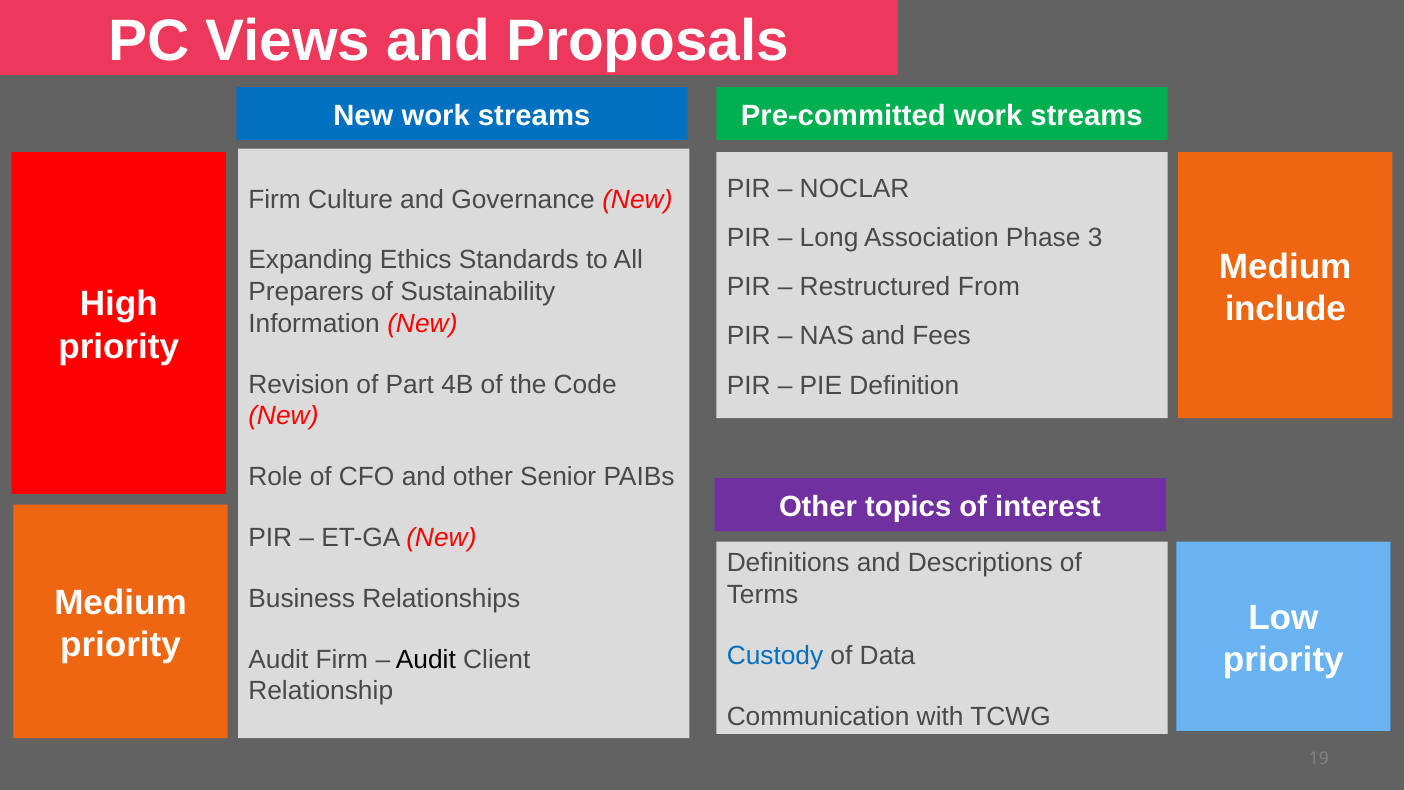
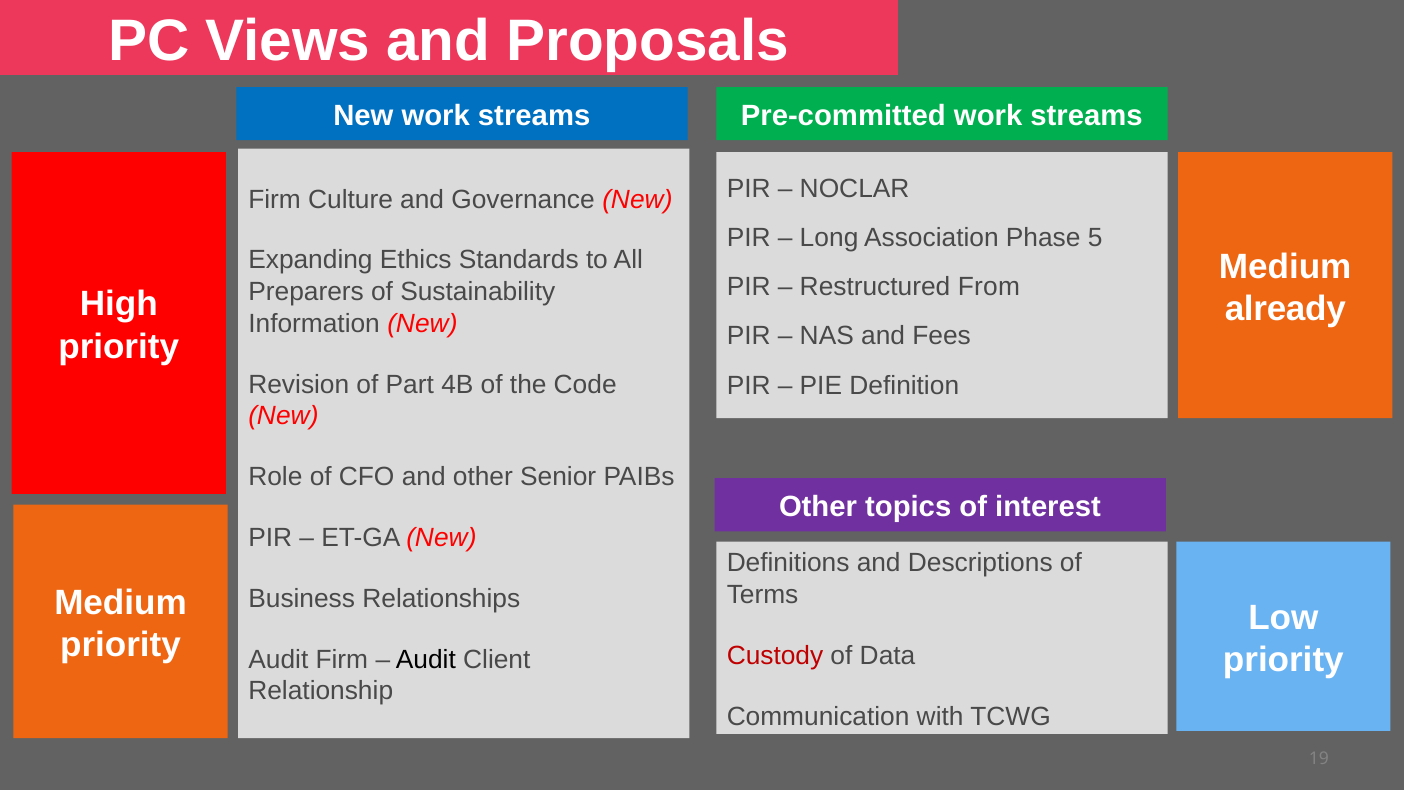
3: 3 -> 5
include: include -> already
Custody colour: blue -> red
